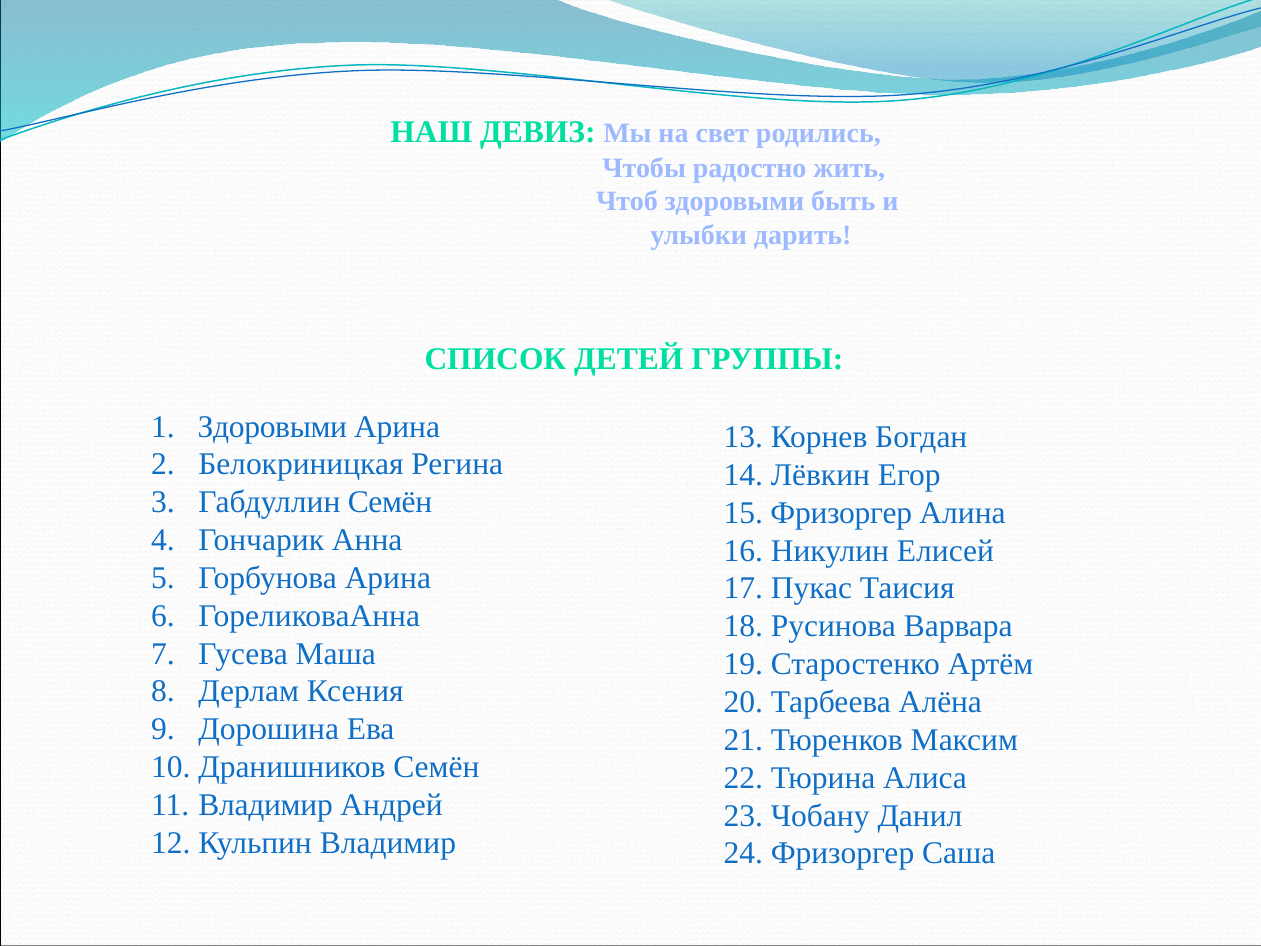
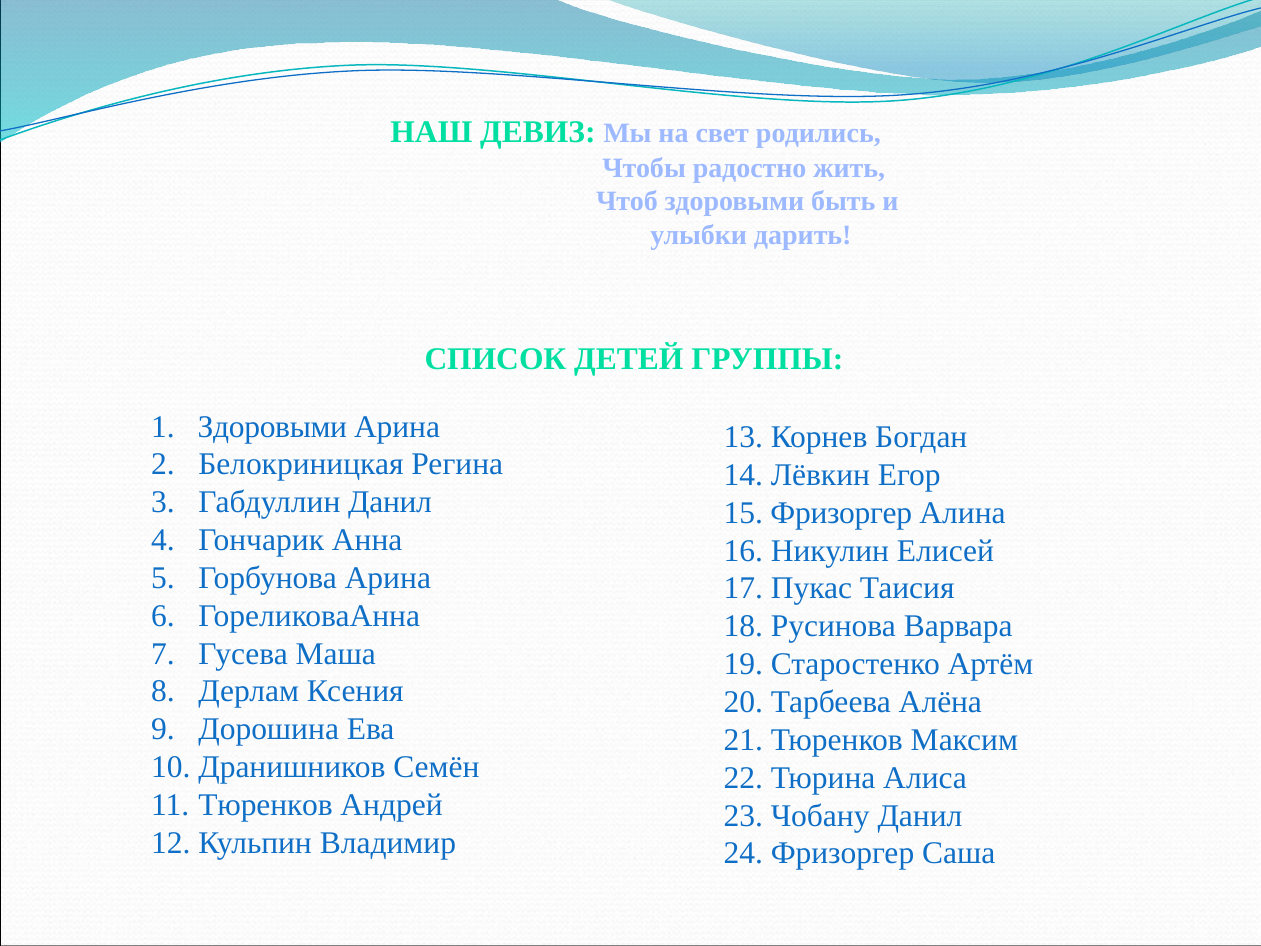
Габдуллин Семён: Семён -> Данил
Владимир at (266, 805): Владимир -> Тюренков
